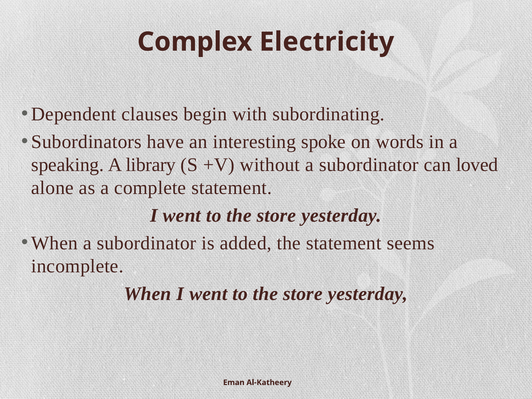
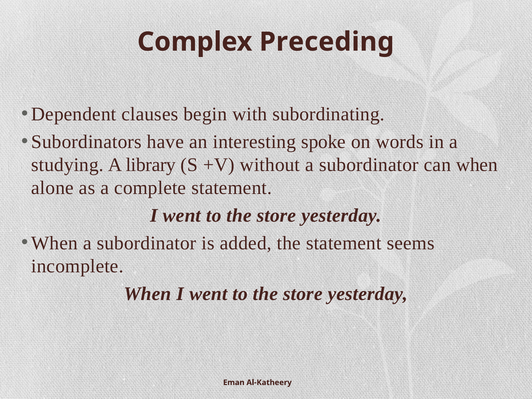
Electricity: Electricity -> Preceding
speaking: speaking -> studying
can loved: loved -> when
